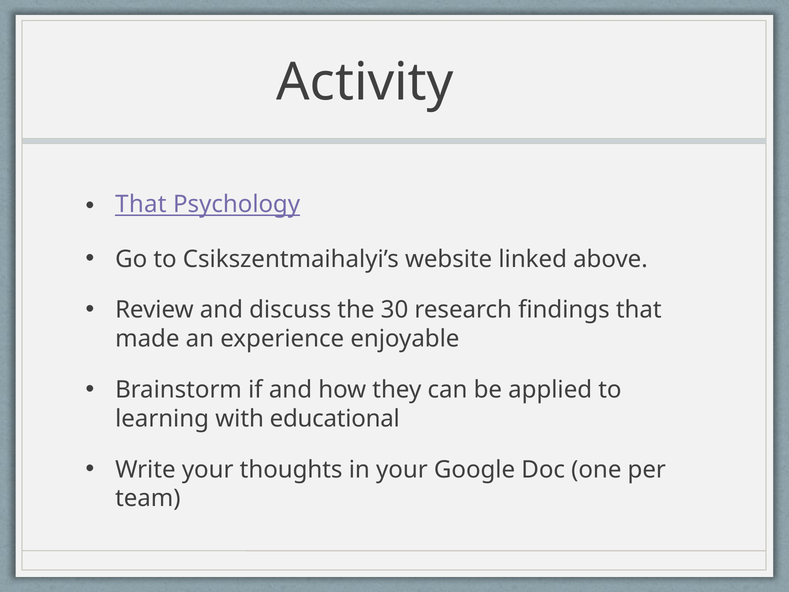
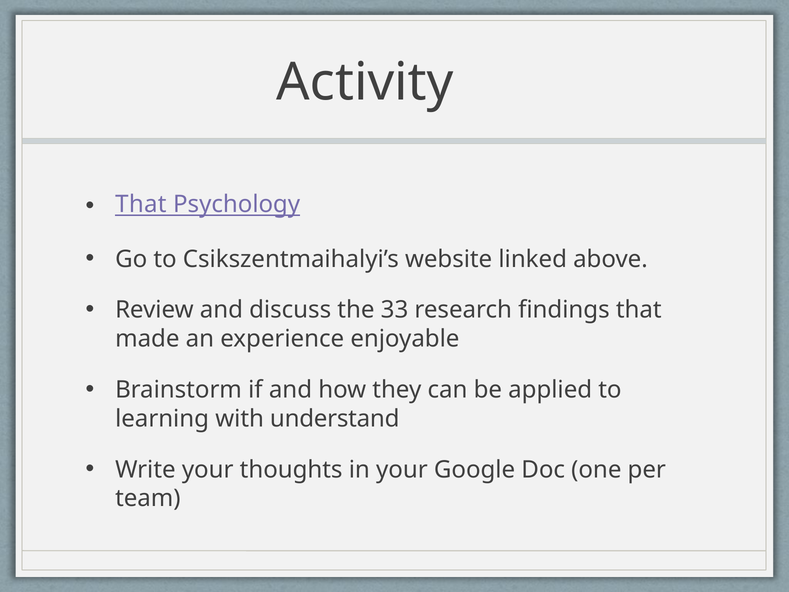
30: 30 -> 33
educational: educational -> understand
